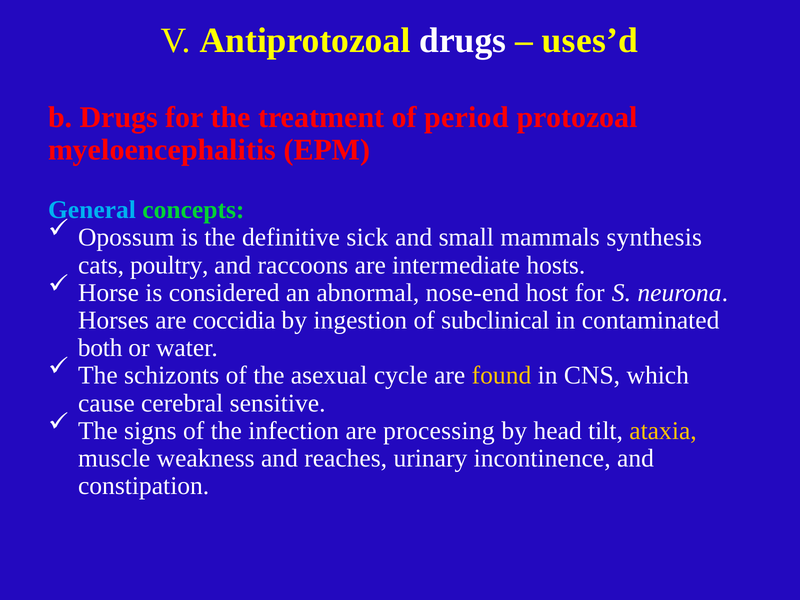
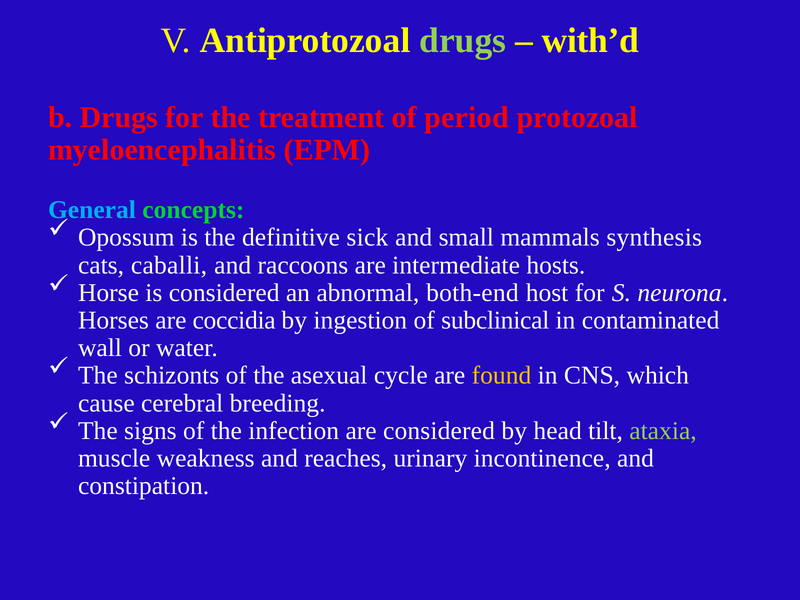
drugs at (463, 40) colour: white -> light green
uses’d: uses’d -> with’d
poultry: poultry -> caballi
nose-end: nose-end -> both-end
both: both -> wall
sensitive: sensitive -> breeding
are processing: processing -> considered
ataxia colour: yellow -> light green
